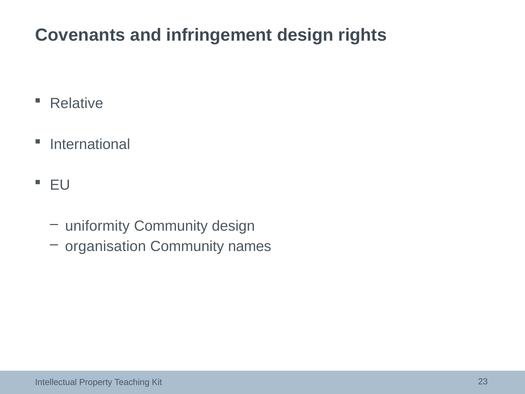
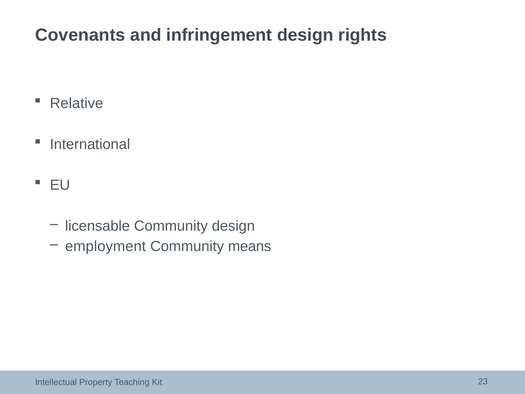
uniformity: uniformity -> licensable
organisation: organisation -> employment
names: names -> means
